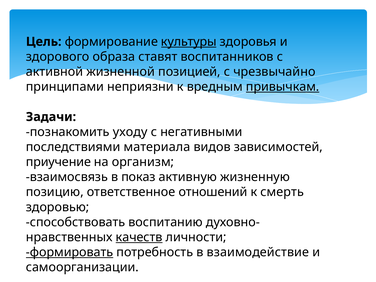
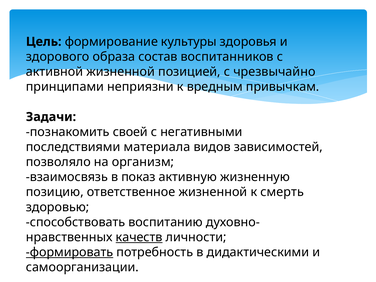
культуры underline: present -> none
ставят: ставят -> состав
привычкам underline: present -> none
уходу: уходу -> своей
приучение: приучение -> позволяло
ответственное отношений: отношений -> жизненной
взаимодействие: взаимодействие -> дидактическими
